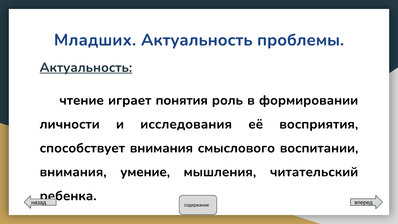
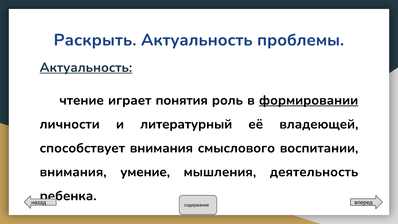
Младших: Младших -> Раскрыть
формировании underline: none -> present
исследования: исследования -> литературный
восприятия: восприятия -> владеющей
читательский: читательский -> деятельность
